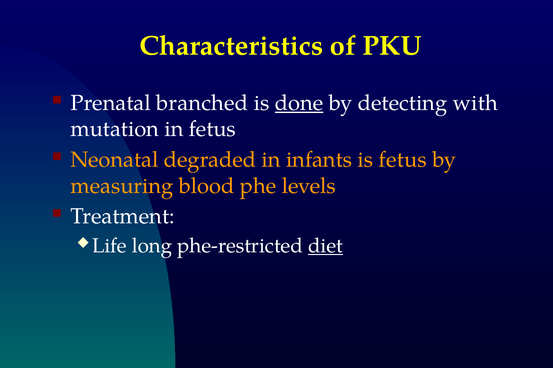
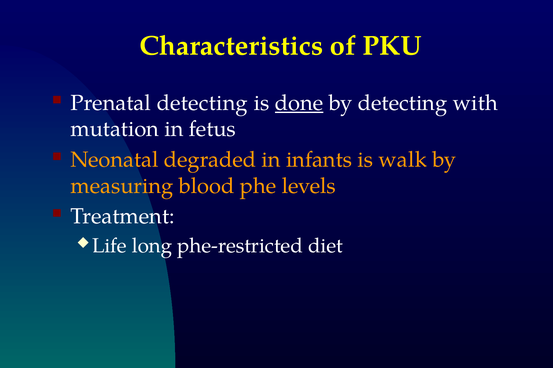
Prenatal branched: branched -> detecting
is fetus: fetus -> walk
diet underline: present -> none
